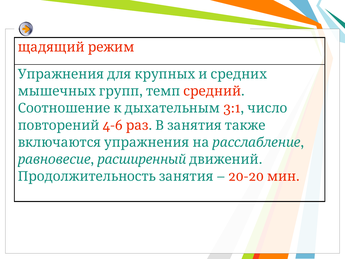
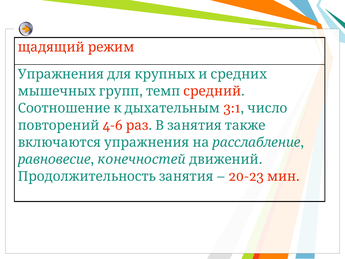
расширенный: расширенный -> конечностей
20-20: 20-20 -> 20-23
